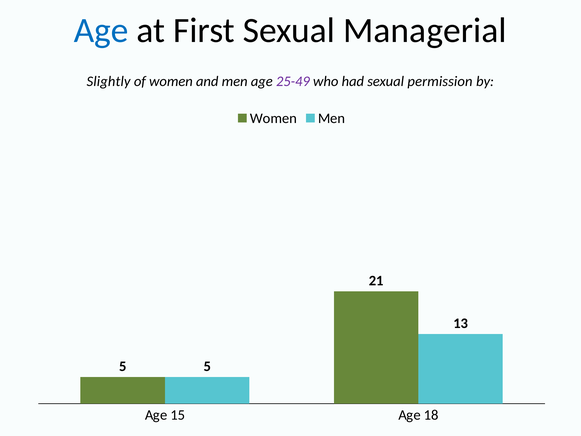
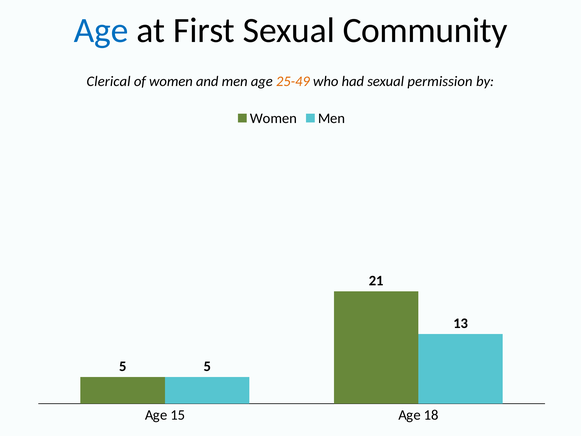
Managerial: Managerial -> Community
Slightly: Slightly -> Clerical
25-49 colour: purple -> orange
